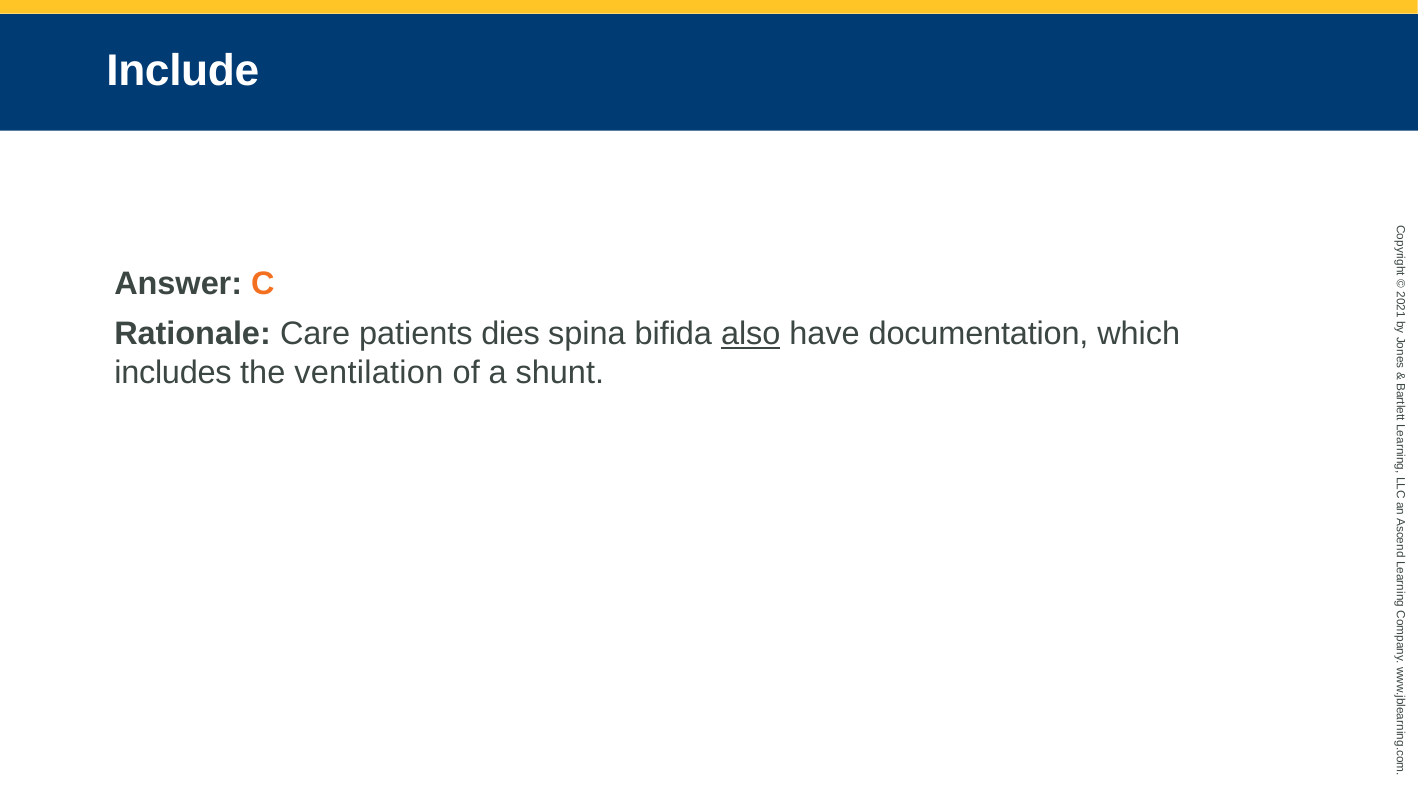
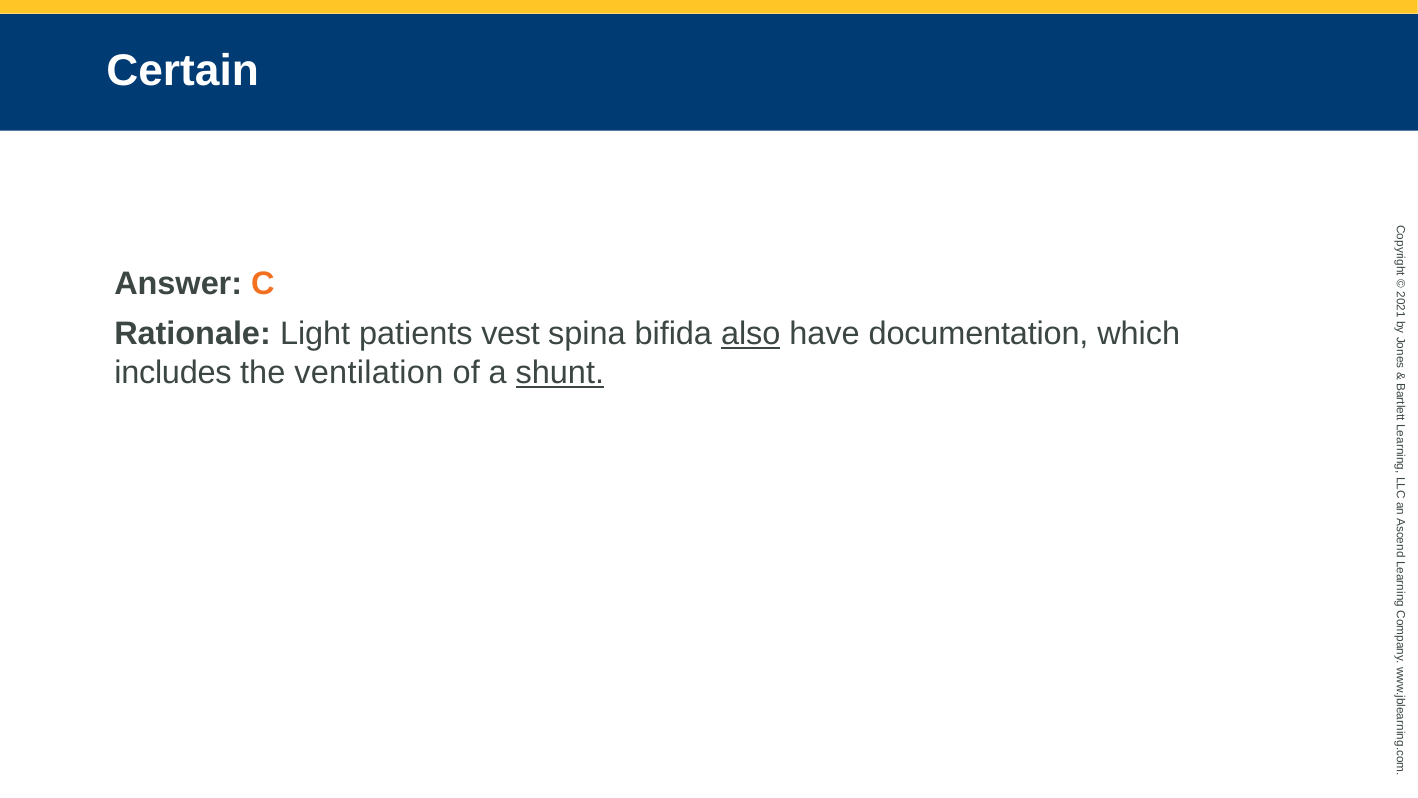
Include: Include -> Certain
Care: Care -> Light
dies: dies -> vest
shunt underline: none -> present
